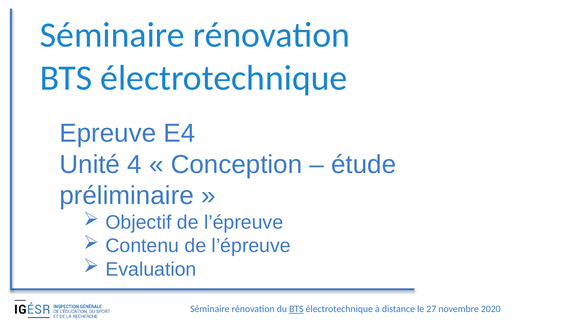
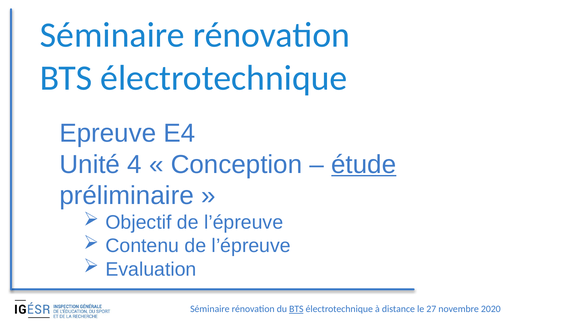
étude underline: none -> present
